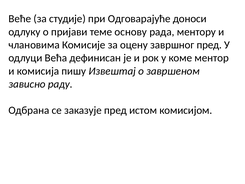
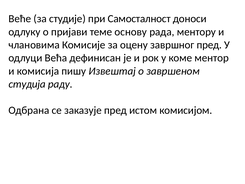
Одговарајуће: Одговарајуће -> Самосталност
зависно: зависно -> студија
